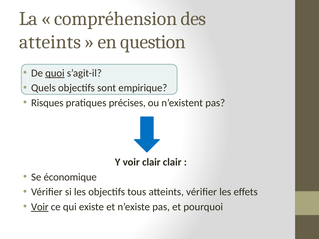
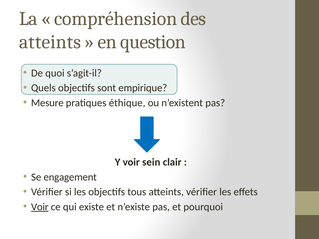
quoi underline: present -> none
Risques: Risques -> Mesure
précises: précises -> éthique
voir clair: clair -> sein
économique: économique -> engagement
